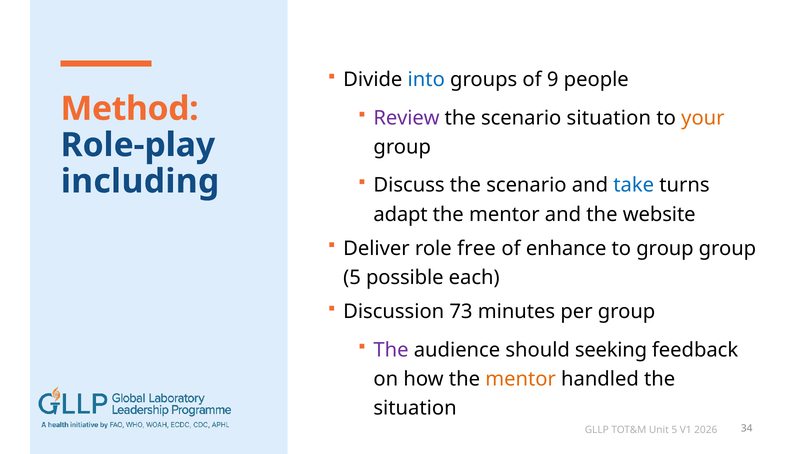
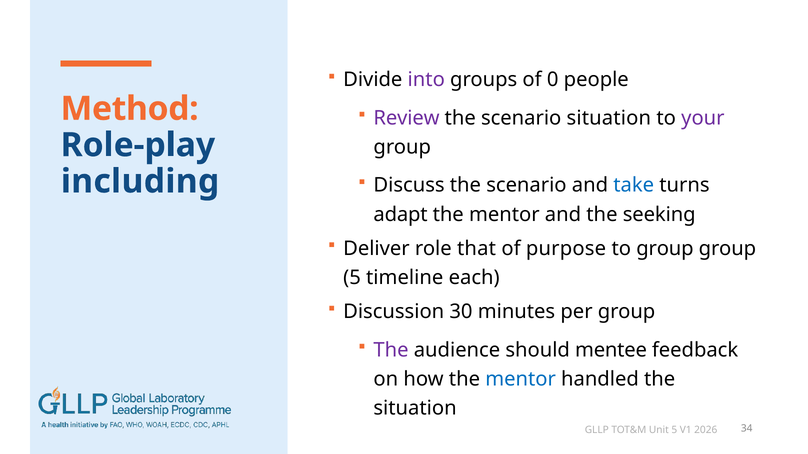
into colour: blue -> purple
9: 9 -> 0
your colour: orange -> purple
website: website -> seeking
free: free -> that
enhance: enhance -> purpose
possible: possible -> timeline
73: 73 -> 30
seeking: seeking -> mentee
mentor at (521, 379) colour: orange -> blue
